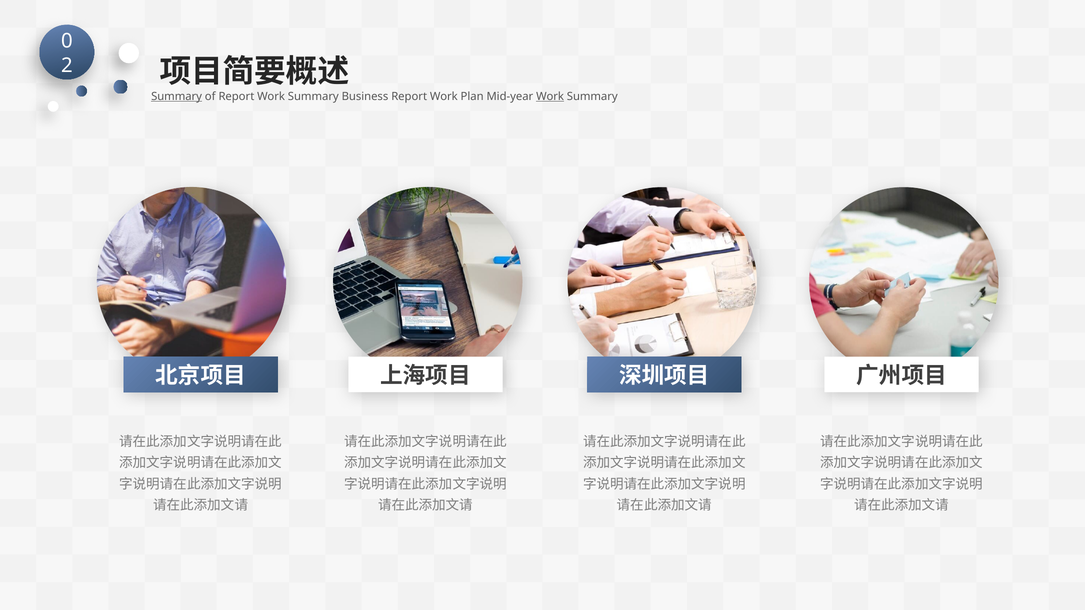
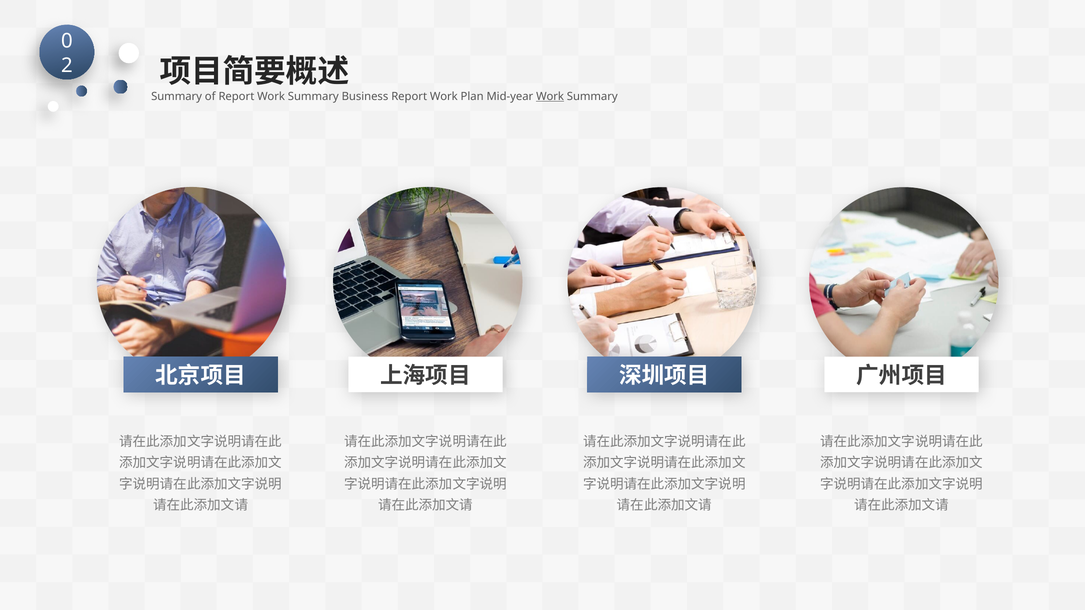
Summary at (177, 97) underline: present -> none
